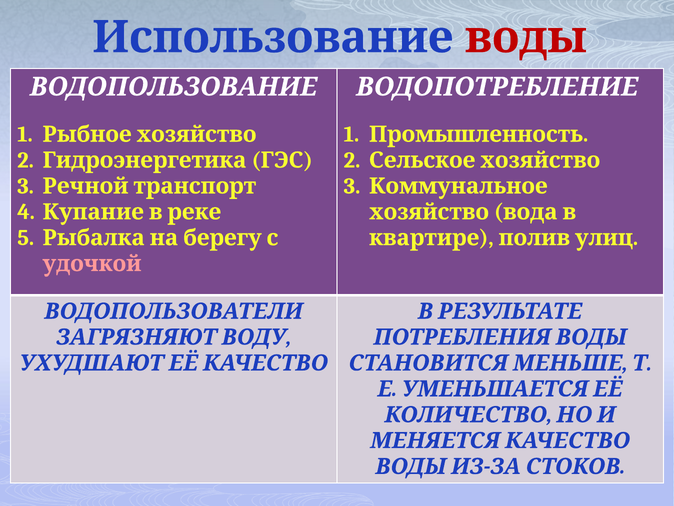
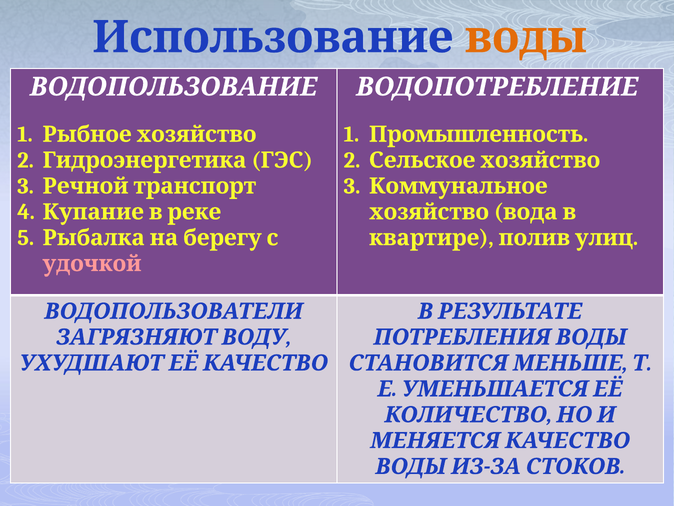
воды colour: red -> orange
